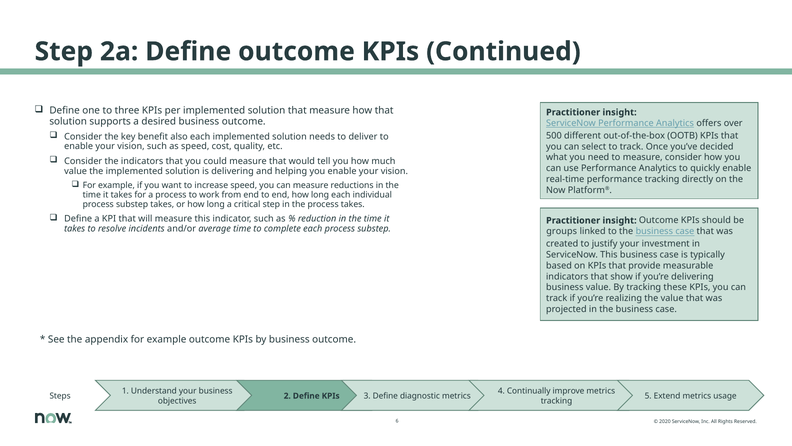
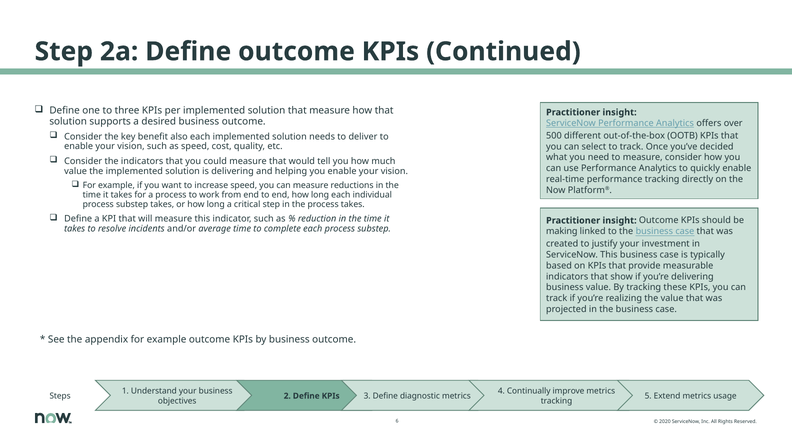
groups: groups -> making
